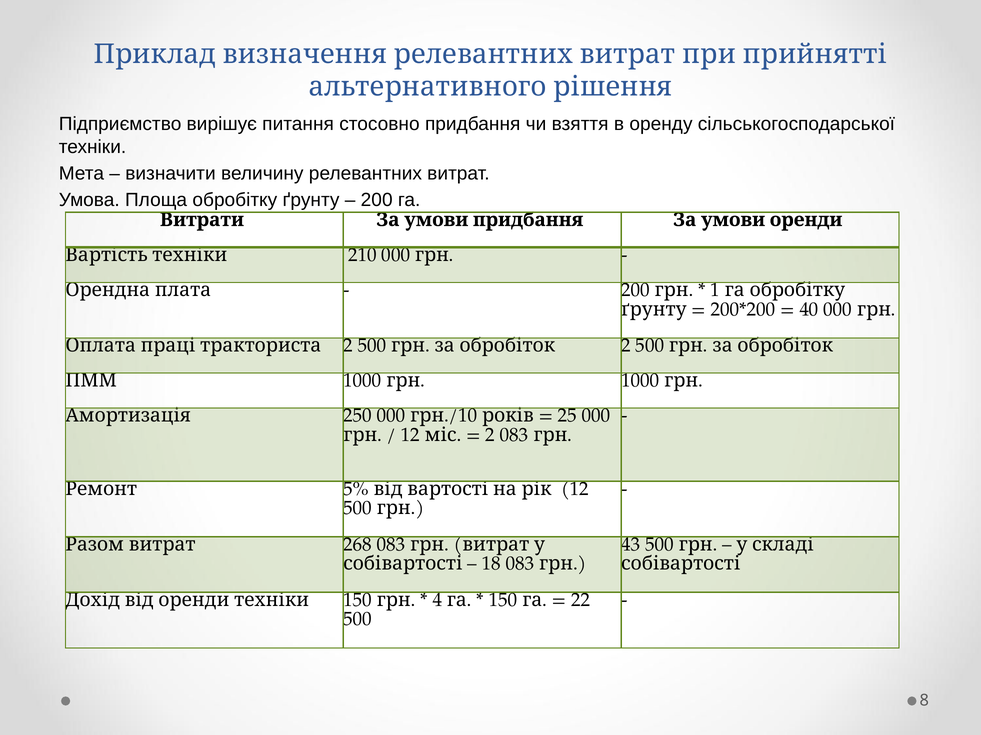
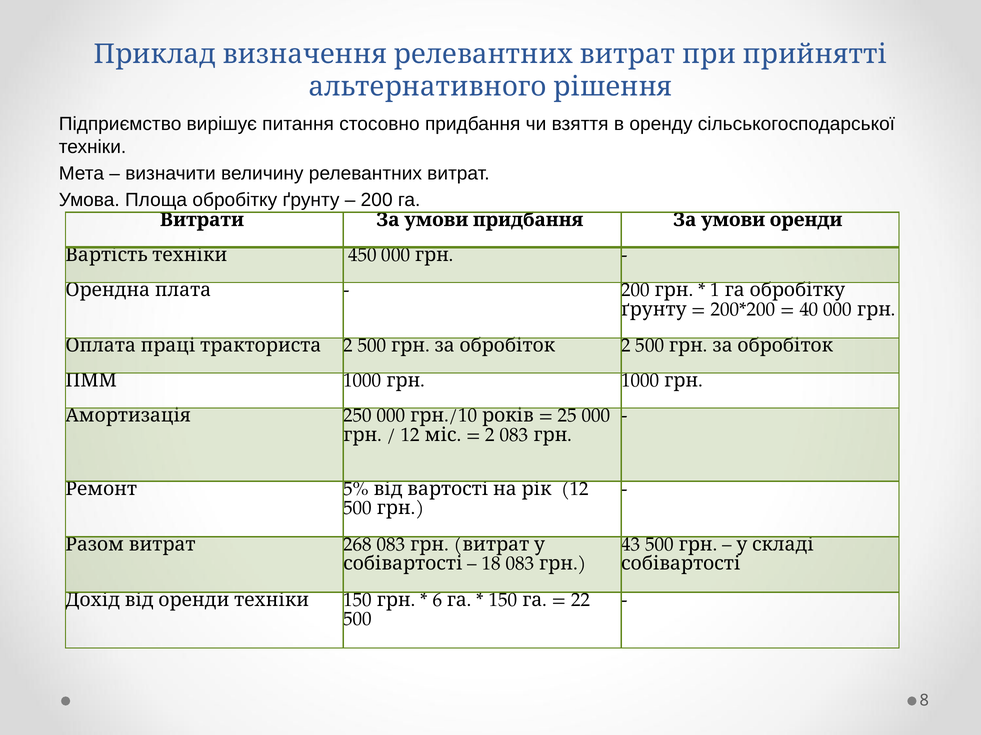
210: 210 -> 450
4: 4 -> 6
